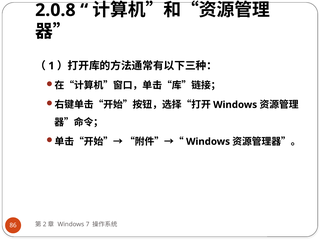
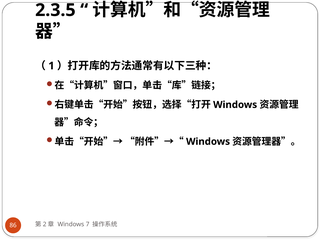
2.0.8: 2.0.8 -> 2.3.5
